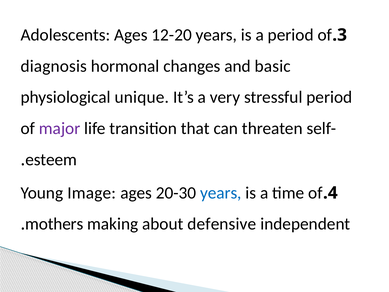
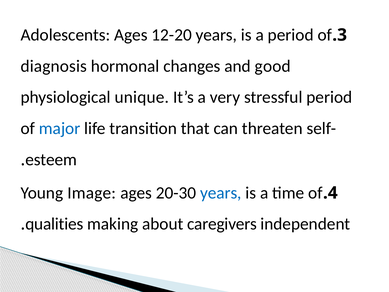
basic: basic -> good
major colour: purple -> blue
mothers: mothers -> qualities
defensive: defensive -> caregivers
